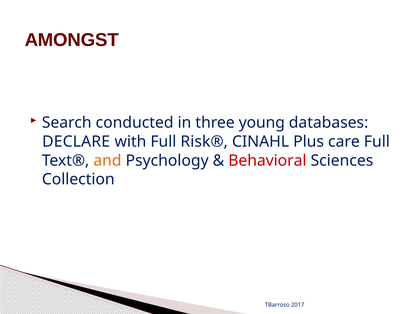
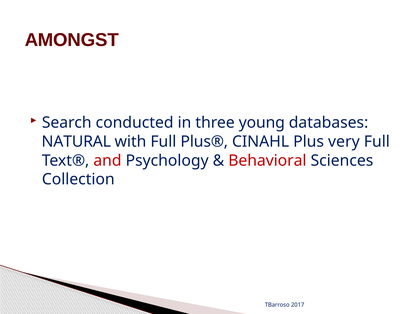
DECLARE: DECLARE -> NATURAL
Risk®: Risk® -> Plus®
care: care -> very
and colour: orange -> red
